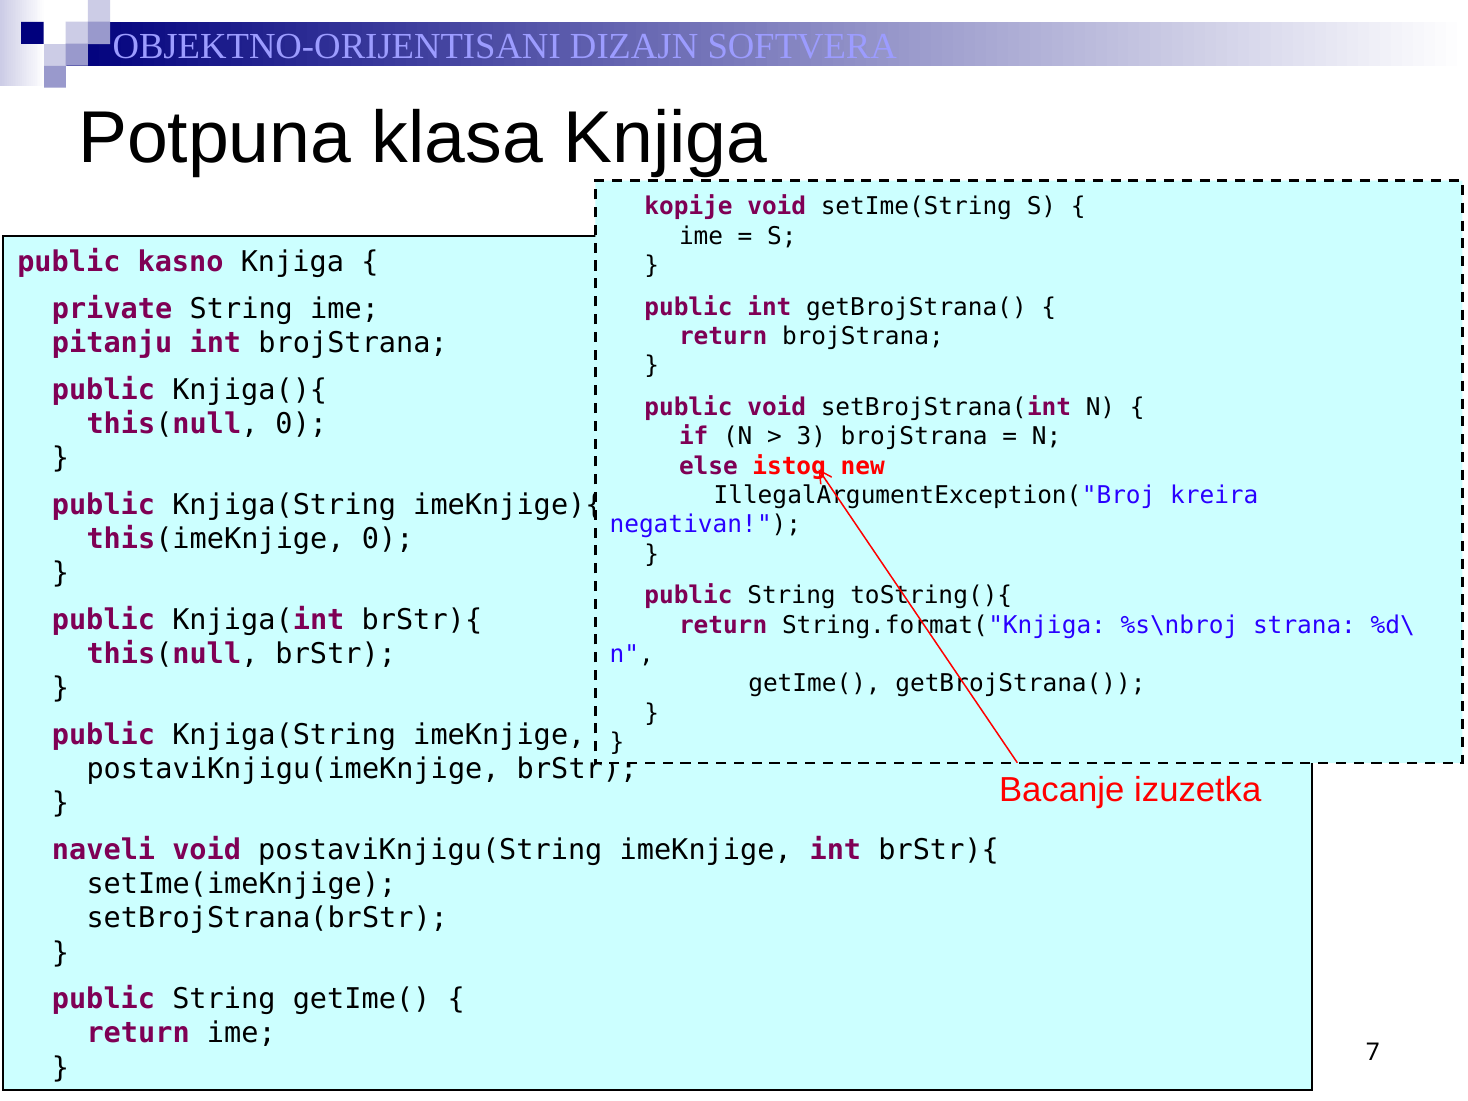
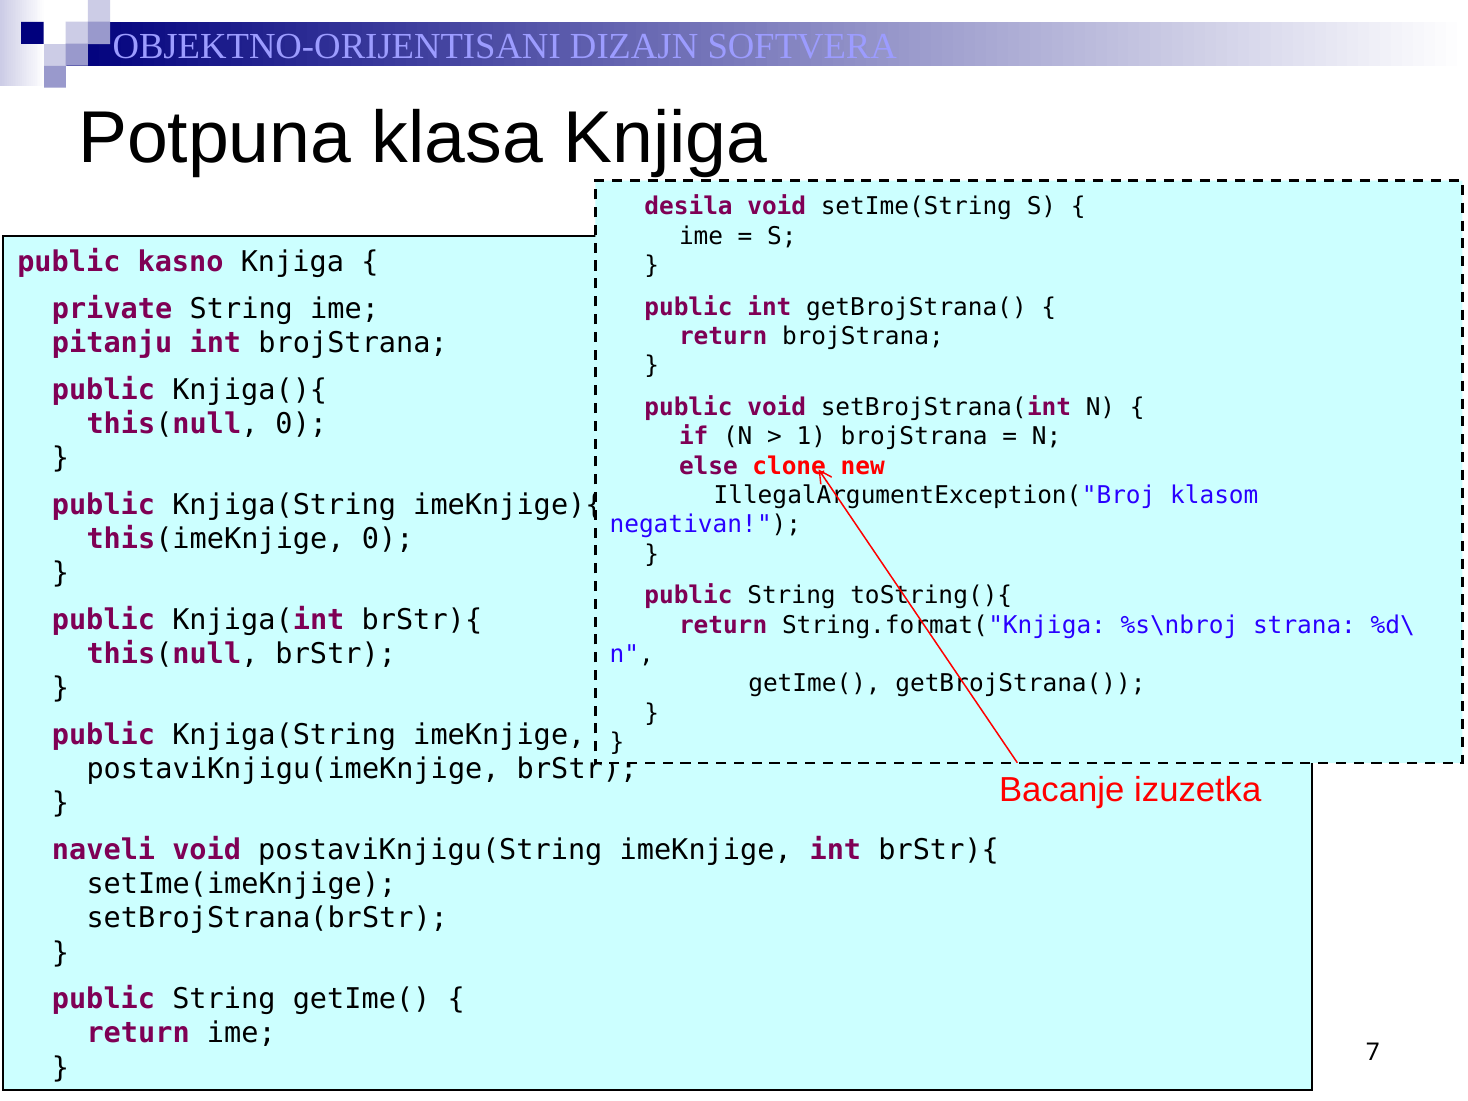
kopije: kopije -> desila
3: 3 -> 1
istog: istog -> clone
kreira: kreira -> klasom
